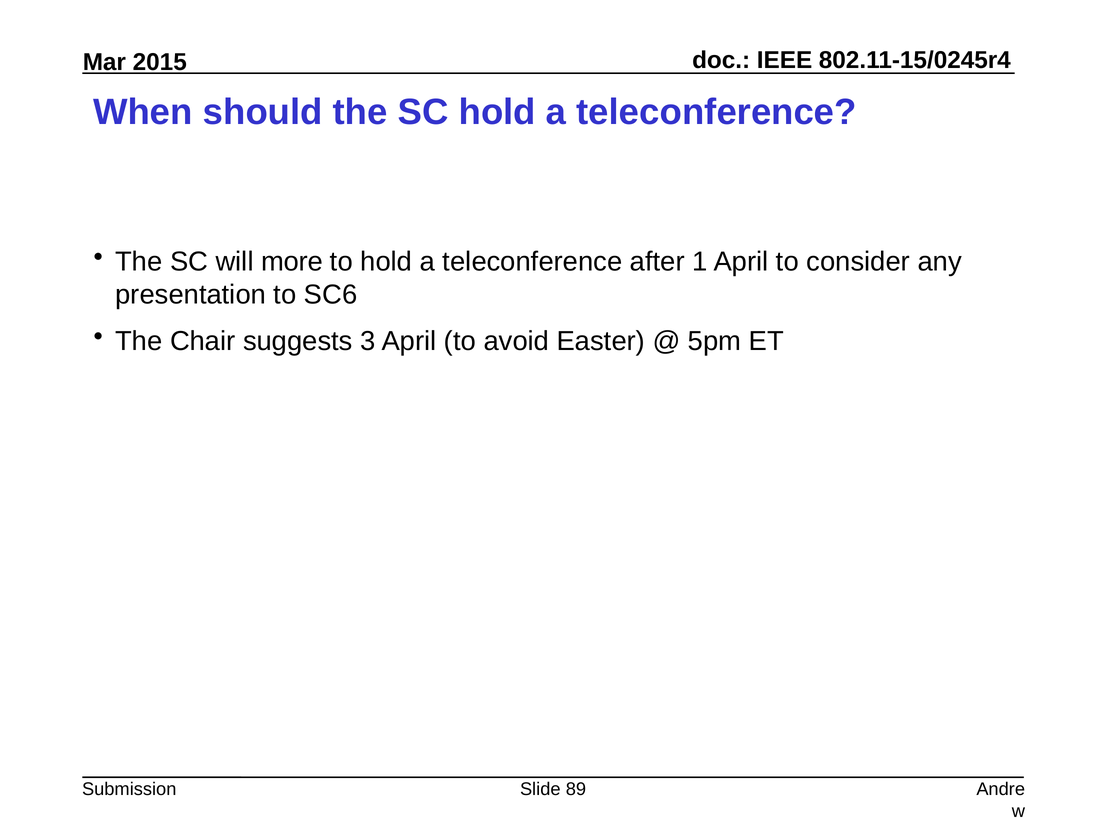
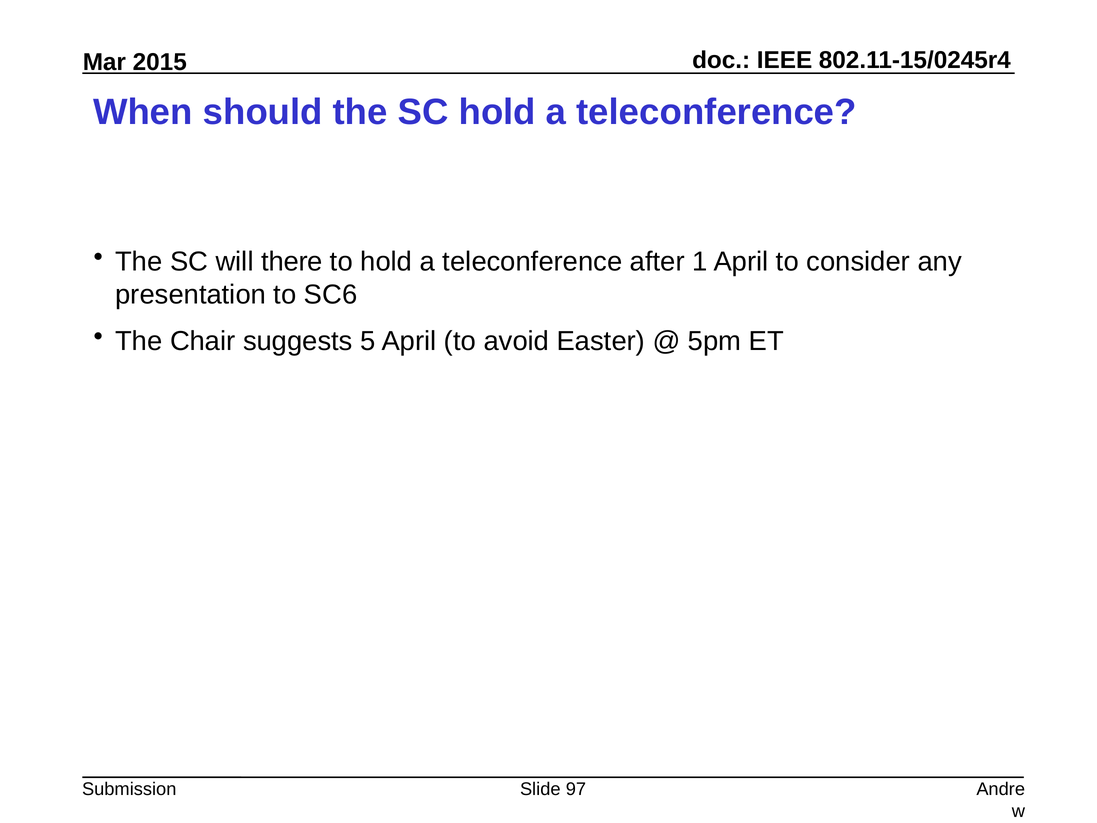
more: more -> there
3: 3 -> 5
89: 89 -> 97
